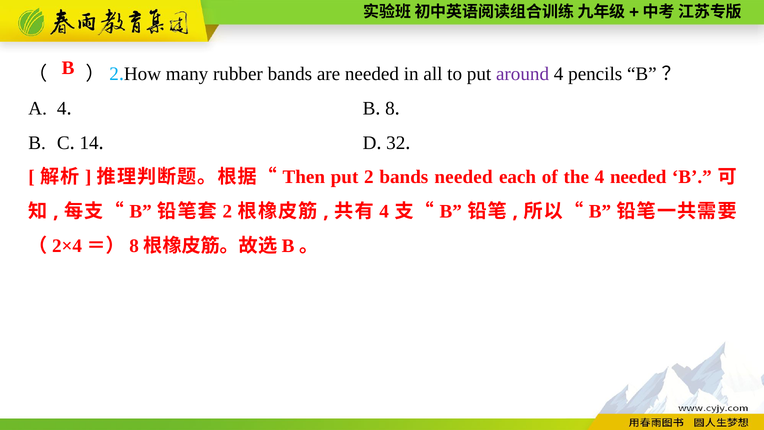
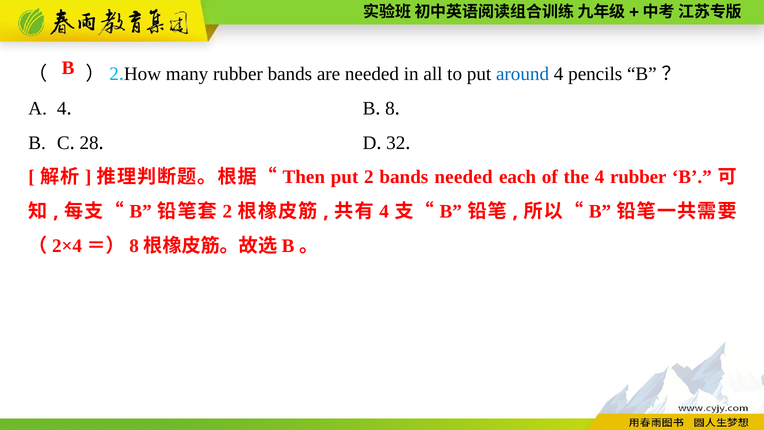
around colour: purple -> blue
14: 14 -> 28
4 needed: needed -> rubber
